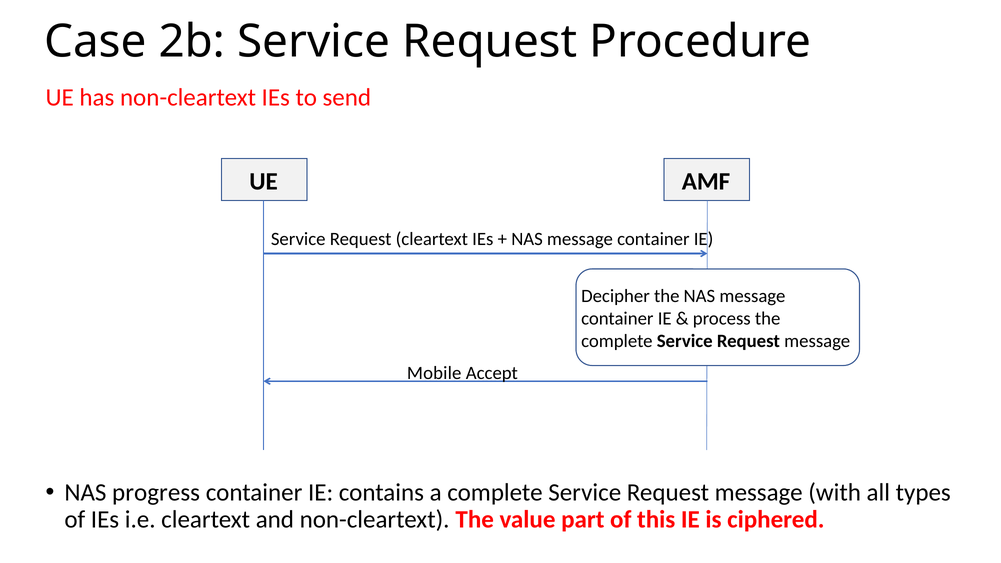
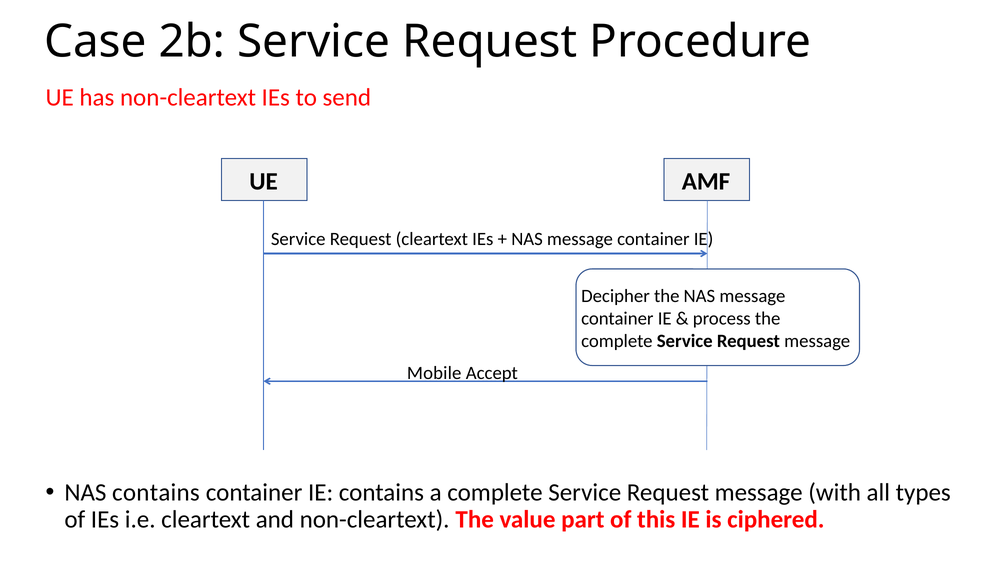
NAS progress: progress -> contains
